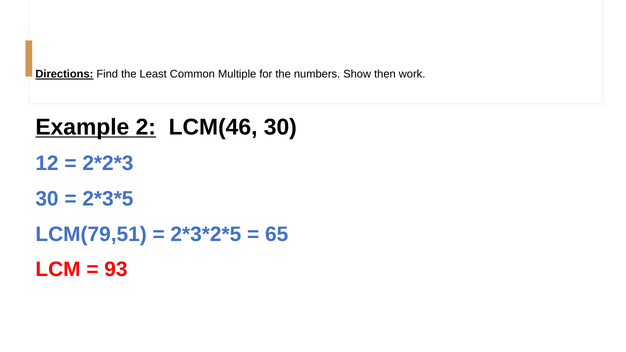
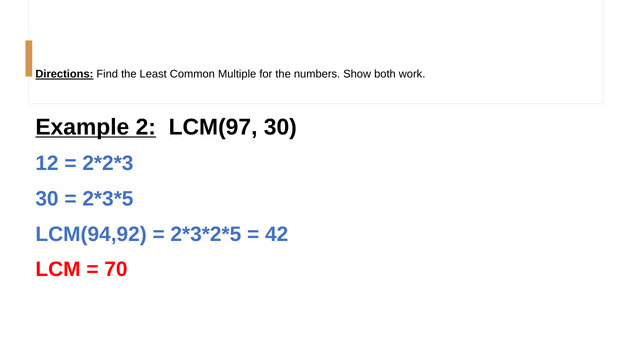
then: then -> both
LCM(46: LCM(46 -> LCM(97
LCM(79,51: LCM(79,51 -> LCM(94,92
65: 65 -> 42
93: 93 -> 70
